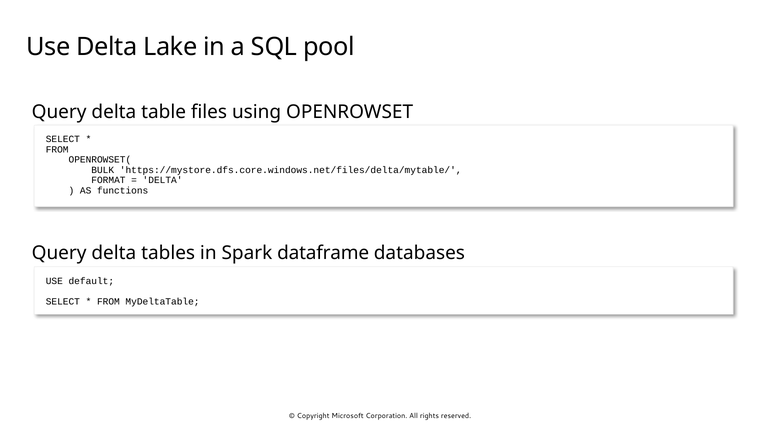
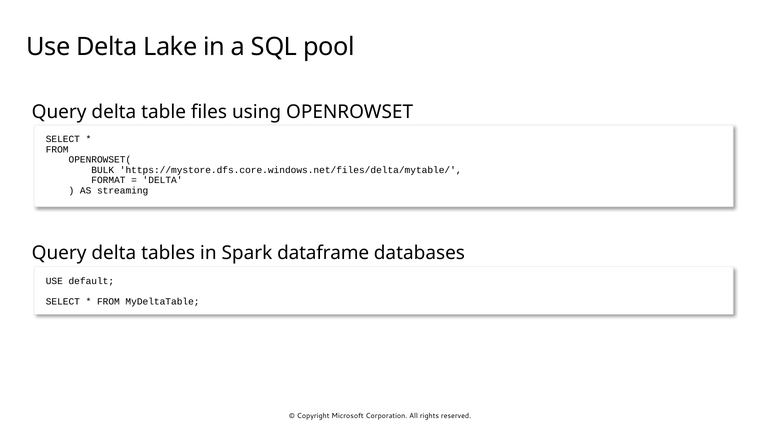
functions: functions -> streaming
